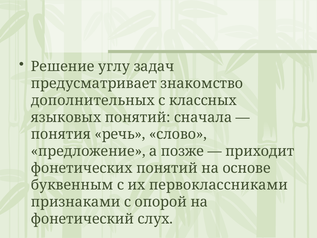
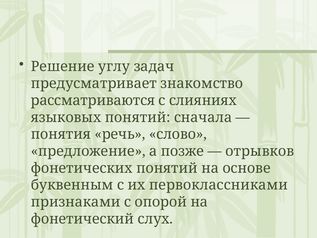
дополнительных: дополнительных -> рассматриваются
классных: классных -> слияниях
приходит: приходит -> отрывков
